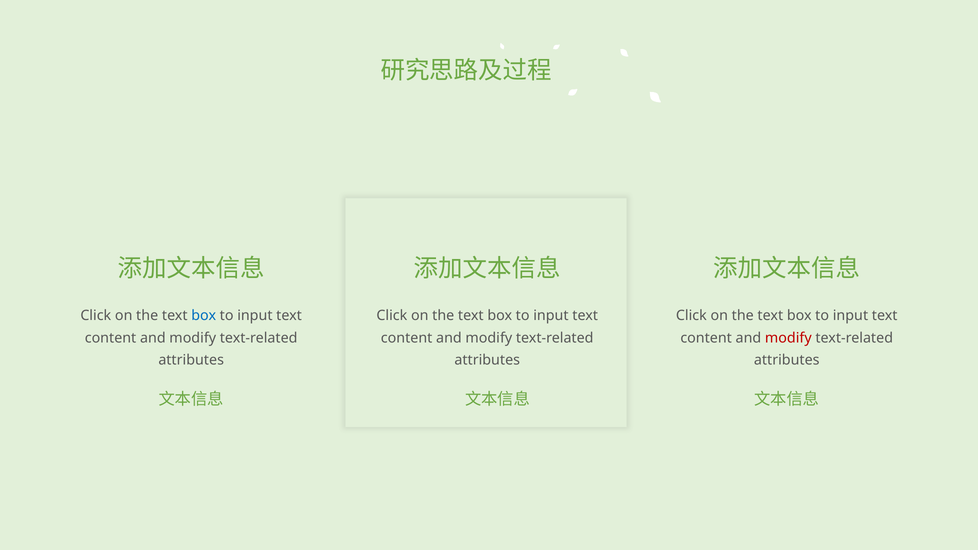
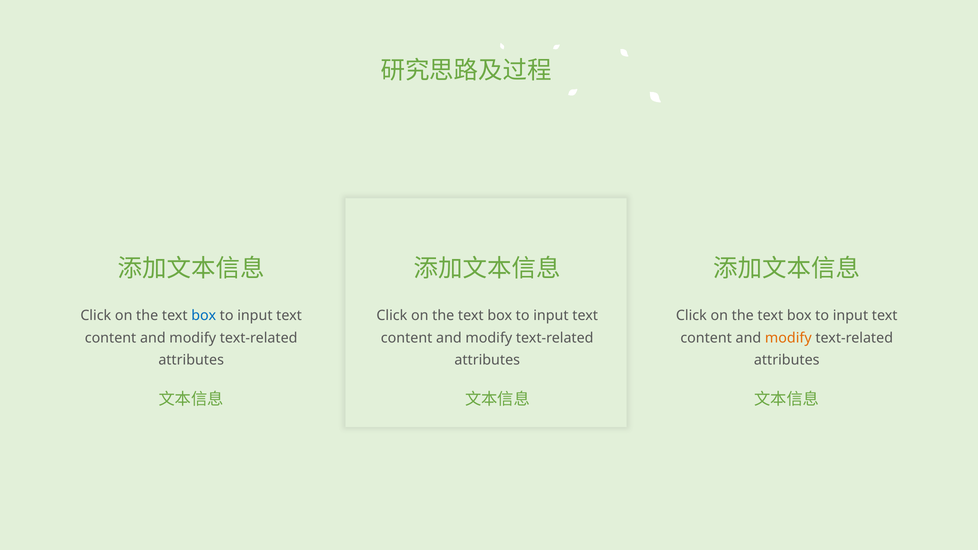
modify at (788, 338) colour: red -> orange
